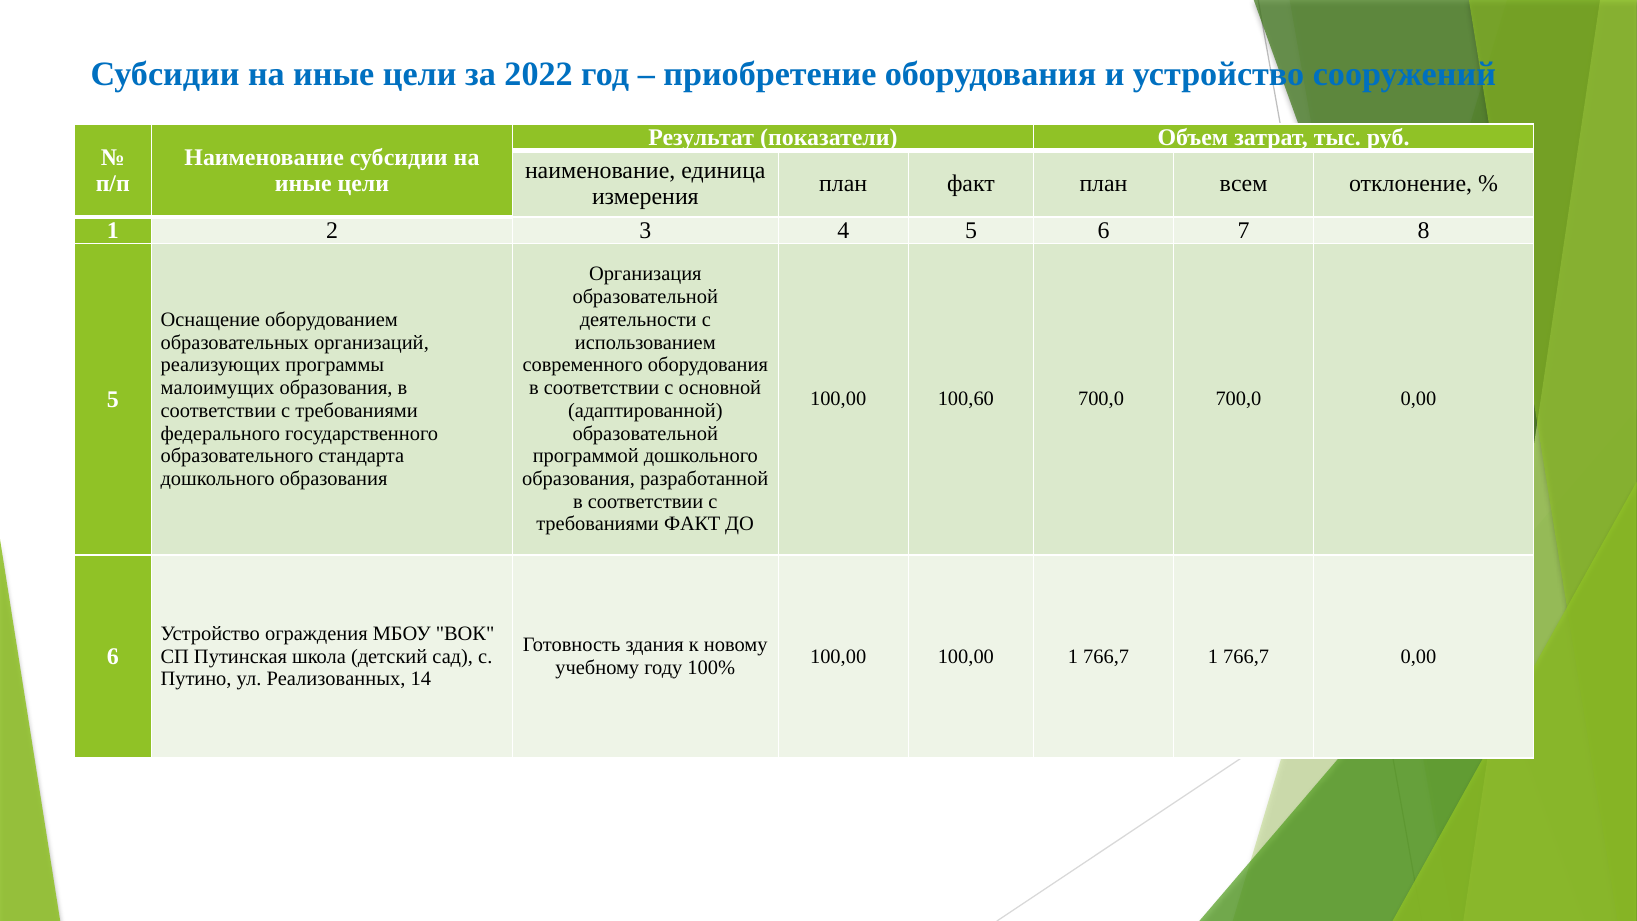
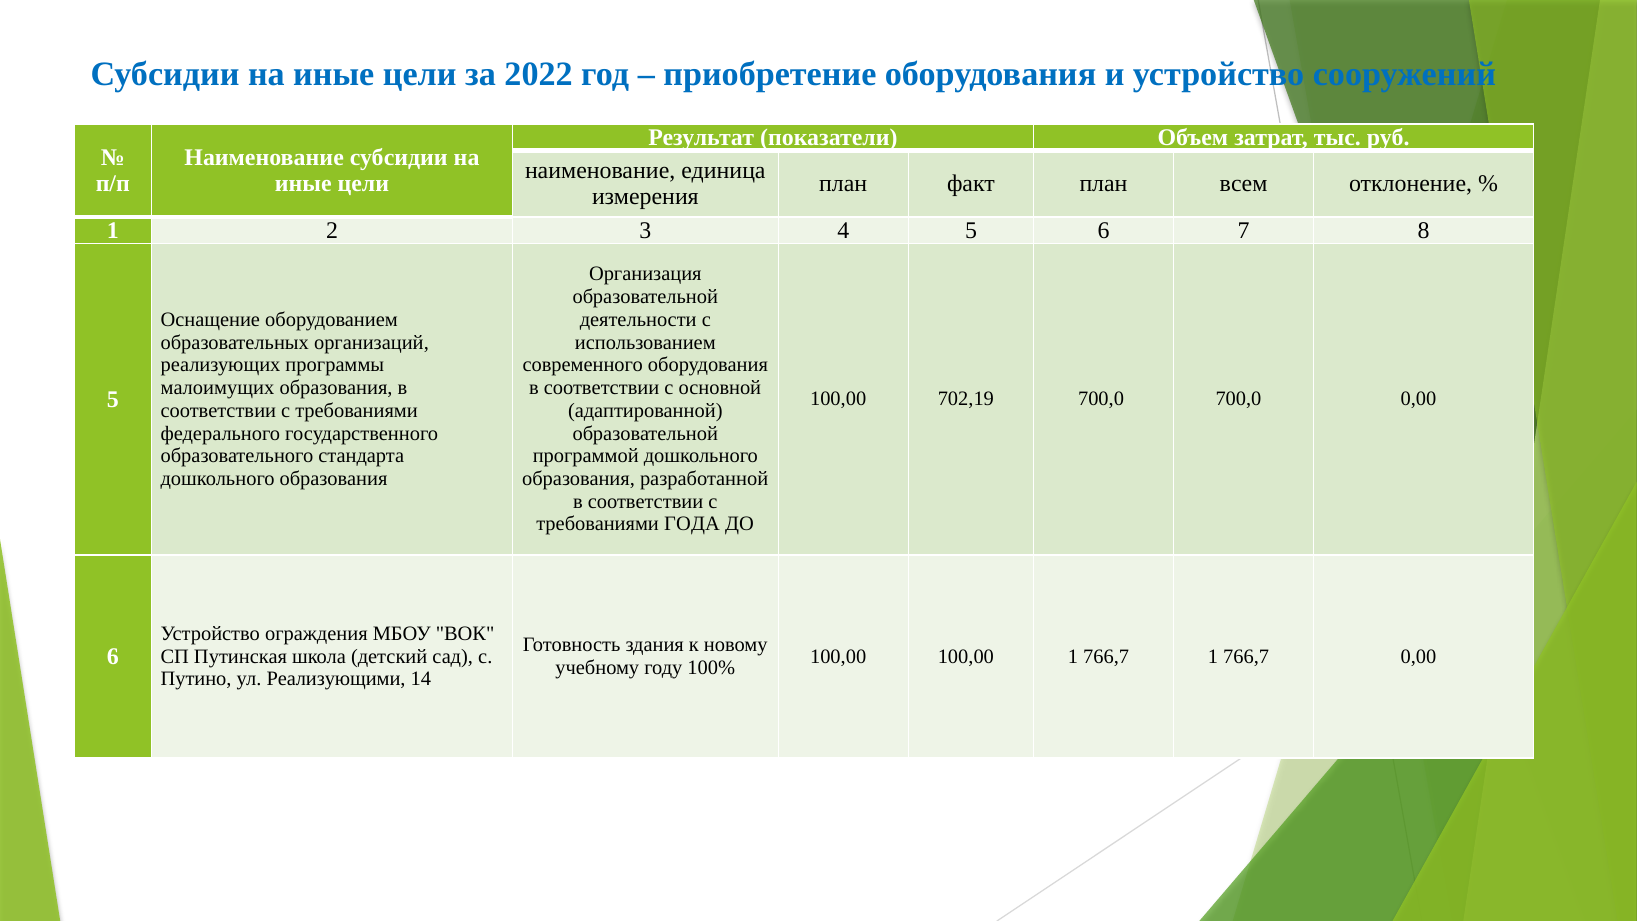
100,60: 100,60 -> 702,19
требованиями ФАКТ: ФАКТ -> ГОДА
Реализованных: Реализованных -> Реализующими
